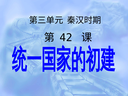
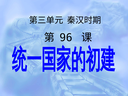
42: 42 -> 96
